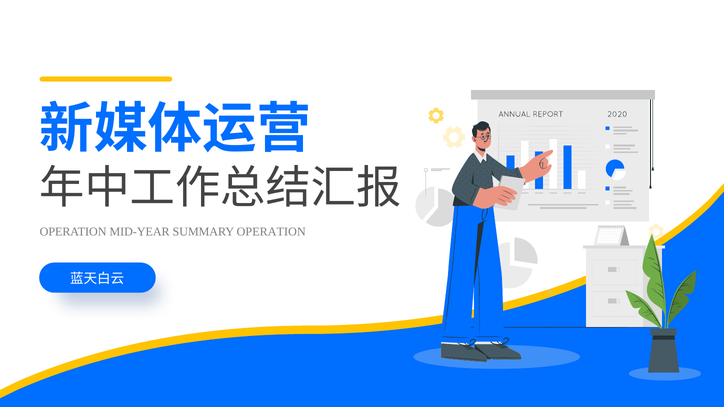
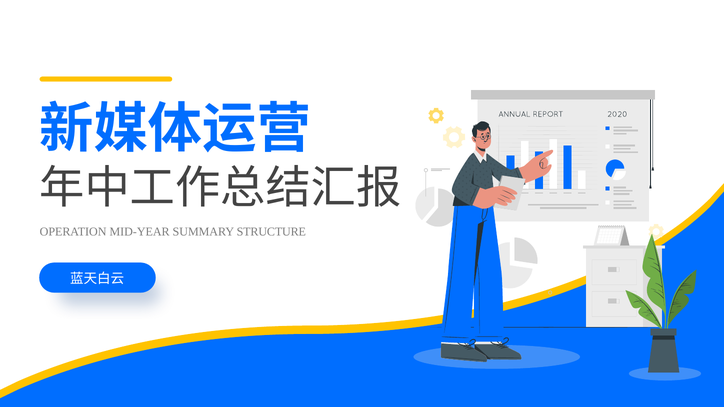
SUMMARY OPERATION: OPERATION -> STRUCTURE
